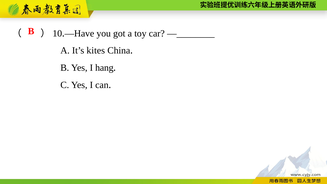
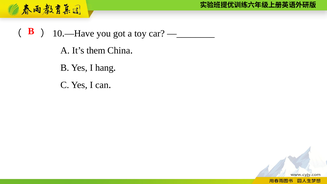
kites: kites -> them
